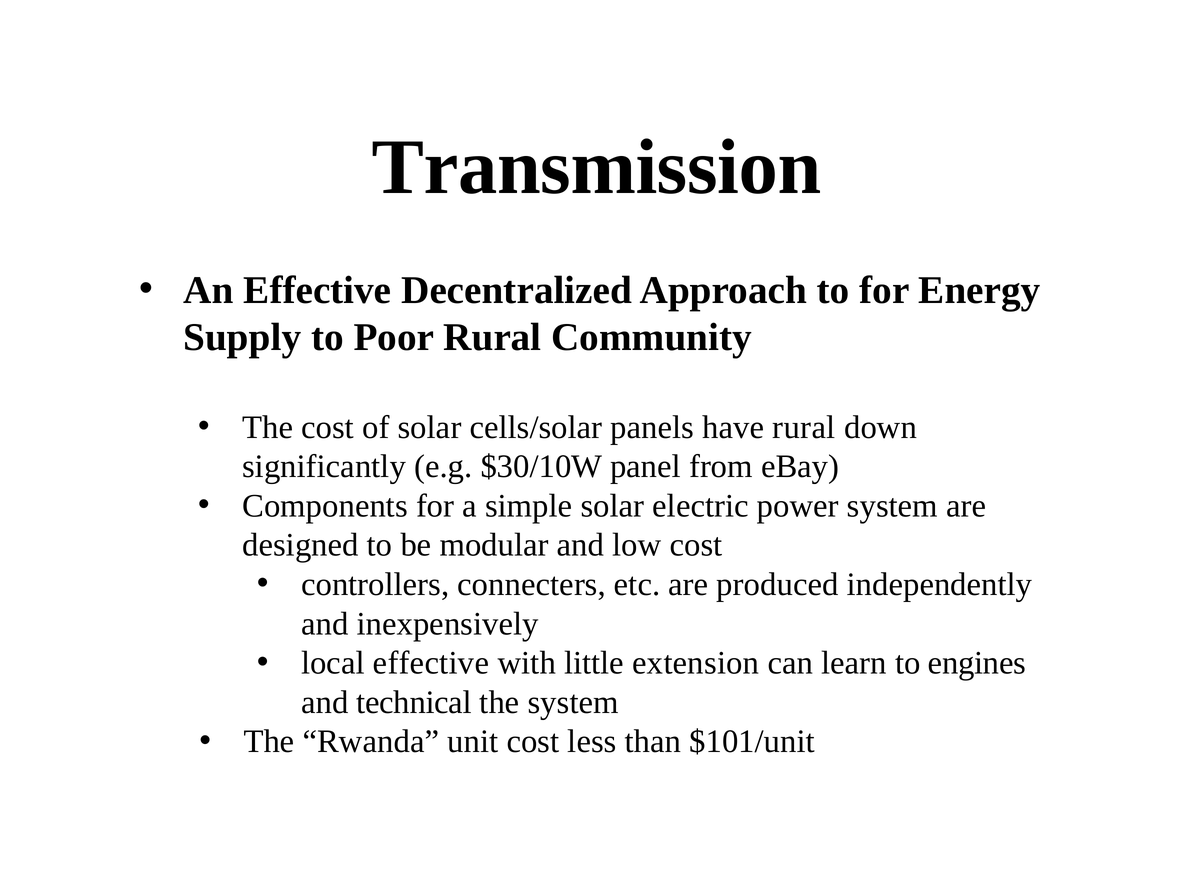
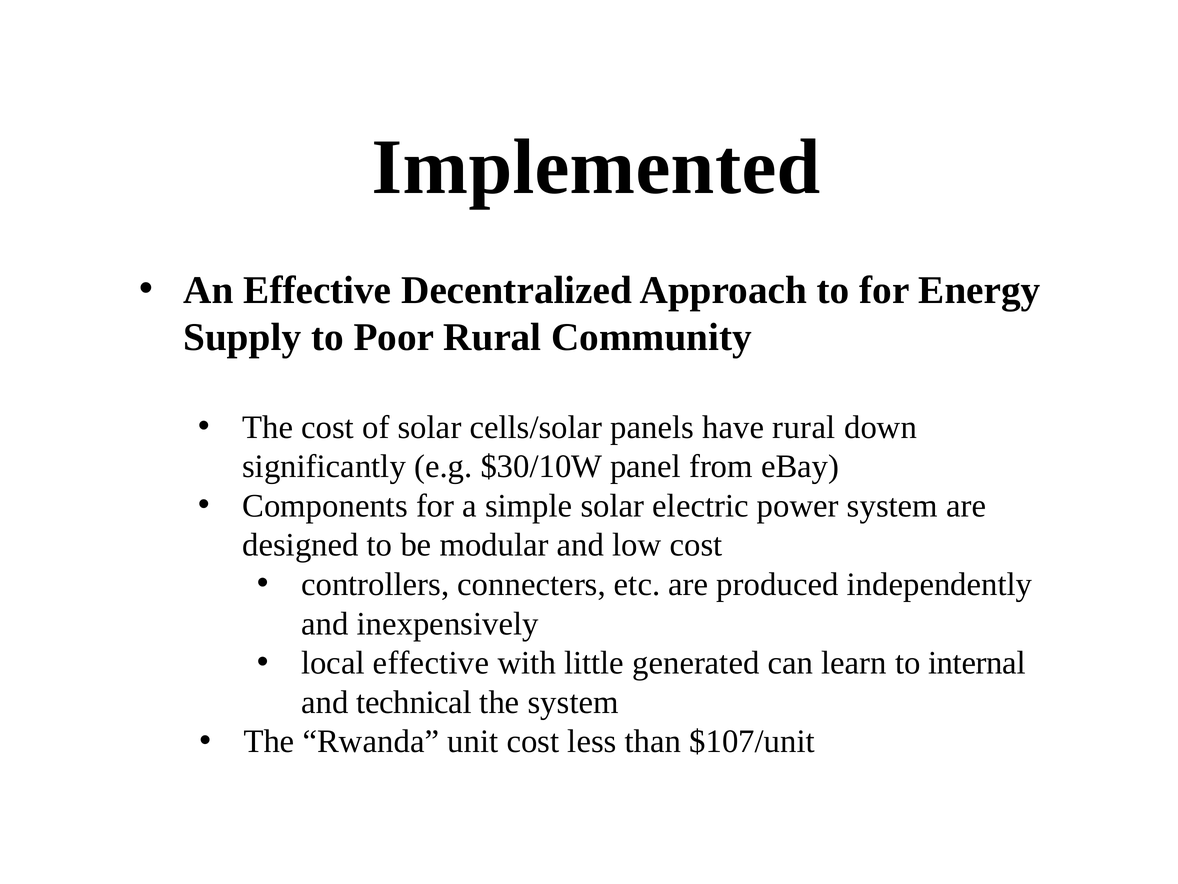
Transmission: Transmission -> Implemented
extension: extension -> generated
engines: engines -> internal
$101/unit: $101/unit -> $107/unit
